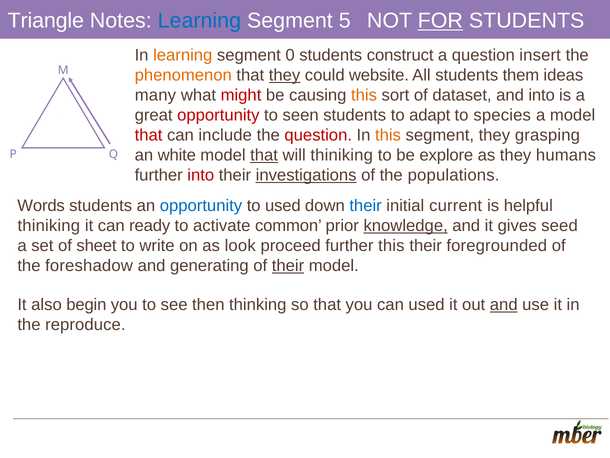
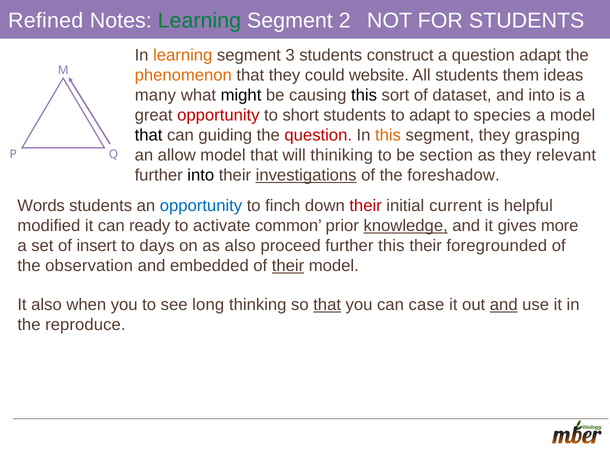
Triangle: Triangle -> Refined
Learning at (199, 21) colour: blue -> green
5: 5 -> 2
FOR underline: present -> none
0: 0 -> 3
question insert: insert -> adapt
they at (285, 75) underline: present -> none
might colour: red -> black
this at (364, 95) colour: orange -> black
seen: seen -> short
that at (149, 135) colour: red -> black
include: include -> guiding
white: white -> allow
that at (264, 155) underline: present -> none
explore: explore -> section
humans: humans -> relevant
into at (201, 175) colour: red -> black
populations: populations -> foreshadow
to used: used -> finch
their at (366, 205) colour: blue -> red
thiniking at (49, 225): thiniking -> modified
seed: seed -> more
sheet: sheet -> insert
write: write -> days
as look: look -> also
foreshadow: foreshadow -> observation
generating: generating -> embedded
begin: begin -> when
then: then -> long
that at (327, 305) underline: none -> present
can used: used -> case
